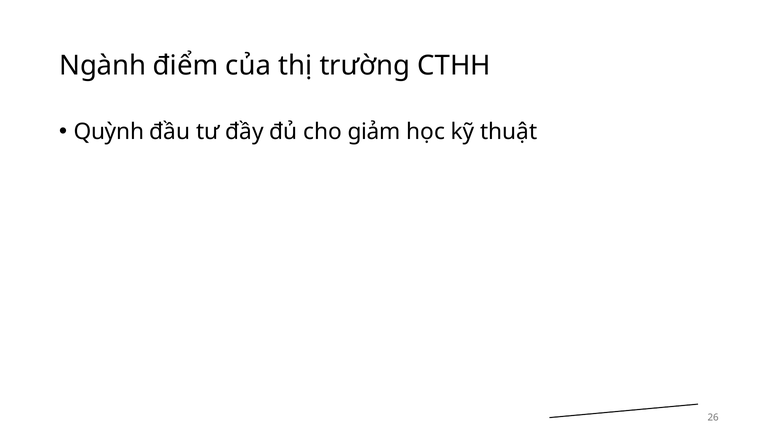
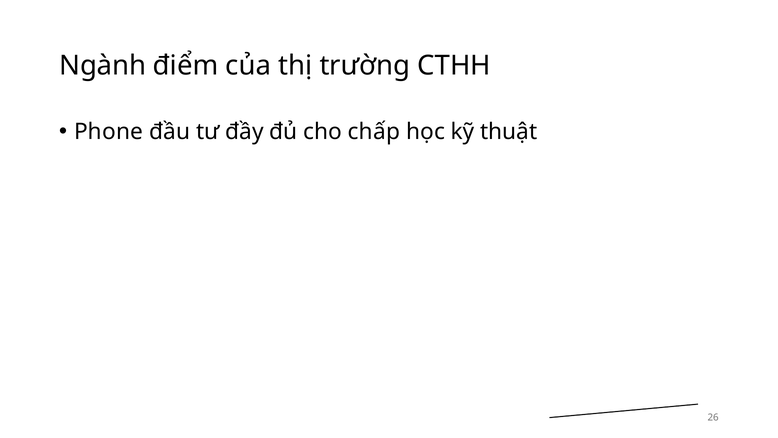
Quỳnh: Quỳnh -> Phone
giảm: giảm -> chấp
